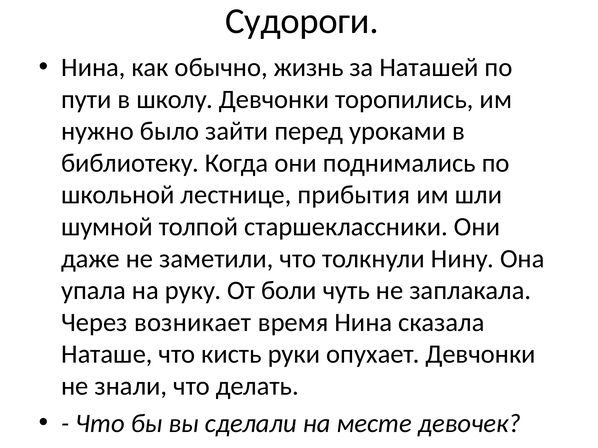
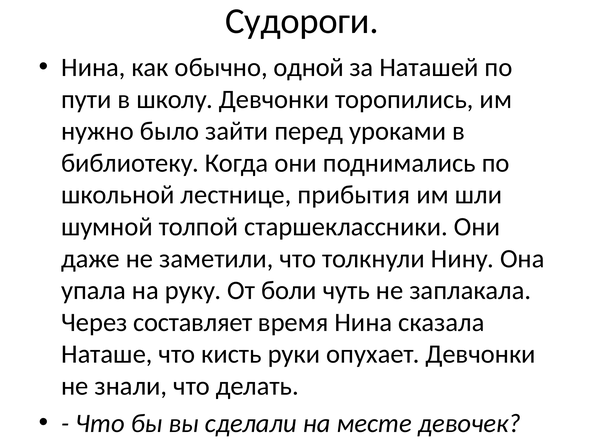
жизнь: жизнь -> одной
возникает: возникает -> составляет
